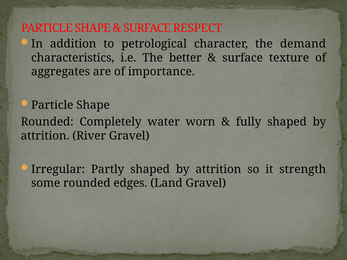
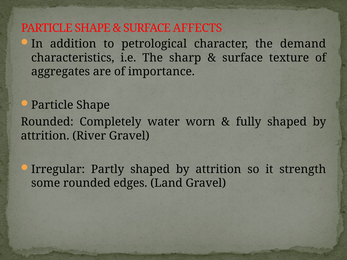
RESPECT: RESPECT -> AFFECTS
better: better -> sharp
